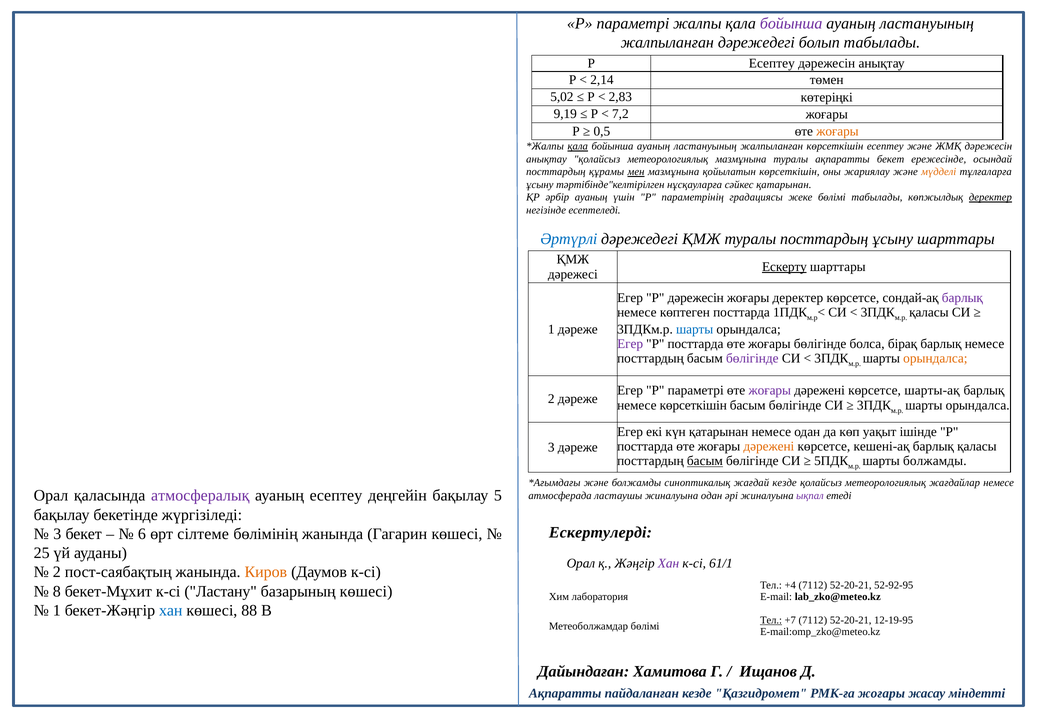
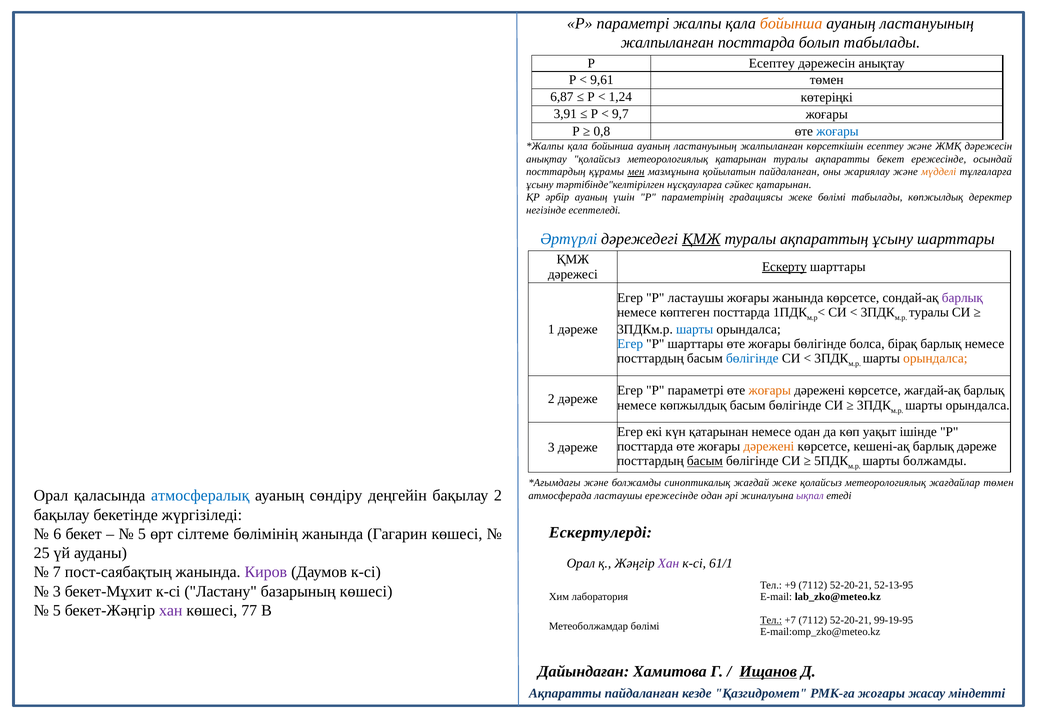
бойынша at (791, 23) colour: purple -> orange
жалпыланған дәрежедегі: дәрежедегі -> посттарда
2,14: 2,14 -> 9,61
5,02: 5,02 -> 6,87
2,83: 2,83 -> 1,24
9,19: 9,19 -> 3,91
7,2: 7,2 -> 9,7
0,5: 0,5 -> 0,8
жоғары at (837, 131) colour: orange -> blue
қала at (578, 146) underline: present -> none
метеорологиялық мазмұнына: мазмұнына -> қатарынан
қойылатын көрсеткішін: көрсеткішін -> пайдаланған
деректер at (990, 197) underline: present -> none
ҚМЖ at (701, 239) underline: none -> present
туралы посттардың: посттардың -> ақпараттың
Р дәрежесін: дәрежесін -> ластаушы
жоғары деректер: деректер -> жанында
қаласы at (929, 312): қаласы -> туралы
Егер at (630, 344) colour: purple -> blue
P посттарда: посттарда -> шарттары
бөлігінде at (752, 359) colour: purple -> blue
жоғары at (770, 391) colour: purple -> orange
шарты-ақ: шарты-ақ -> жағдай-ақ
немесе көрсеткішін: көрсеткішін -> көпжылдық
барлық қаласы: қаласы -> дәреже
жағдай кезде: кезде -> жеке
жағдайлар немесе: немесе -> төмен
атмосфералық colour: purple -> blue
ауаның есептеу: есептеу -> сөндіру
бақылау 5: 5 -> 2
ластаушы жиналуына: жиналуына -> ережесінде
3 at (57, 534): 3 -> 6
6 at (142, 534): 6 -> 5
2 at (57, 572): 2 -> 7
Киров colour: orange -> purple
+4: +4 -> +9
52-92-95: 52-92-95 -> 52-13-95
8 at (57, 591): 8 -> 3
1 at (57, 610): 1 -> 5
хан at (171, 610) colour: blue -> purple
88: 88 -> 77
12-19-95: 12-19-95 -> 99-19-95
Ищанов underline: none -> present
